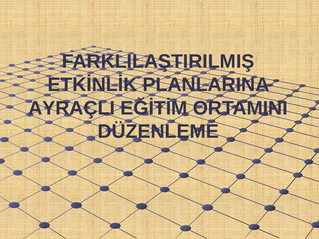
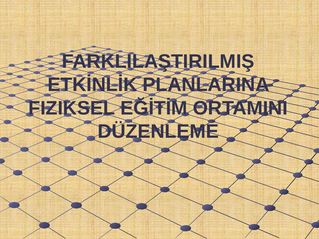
AYRAÇLI: AYRAÇLI -> FIZIKSEL
